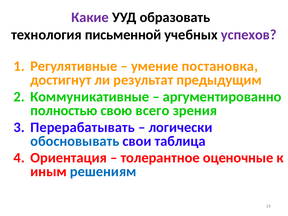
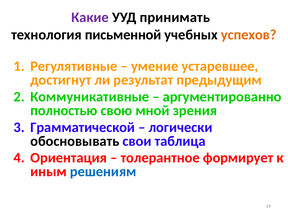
образовать: образовать -> принимать
успехов colour: purple -> orange
постановка: постановка -> устаревшее
всего: всего -> мной
Перерабатывать: Перерабатывать -> Грамматической
обосновывать colour: blue -> black
оценочные: оценочные -> формирует
